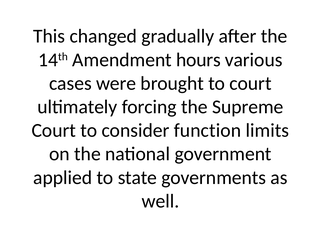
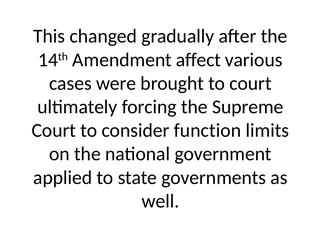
hours: hours -> affect
